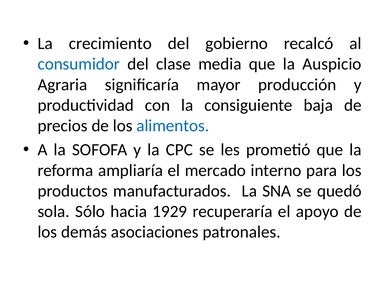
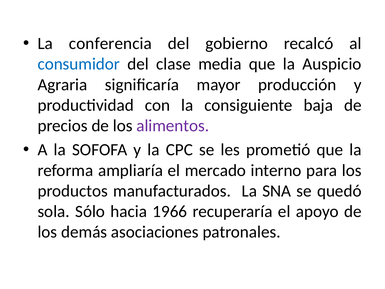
crecimiento: crecimiento -> conferencia
alimentos colour: blue -> purple
1929: 1929 -> 1966
